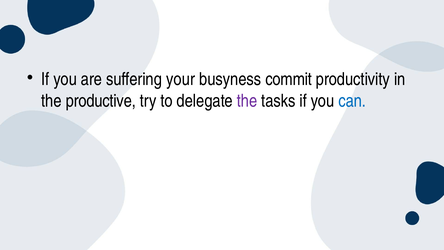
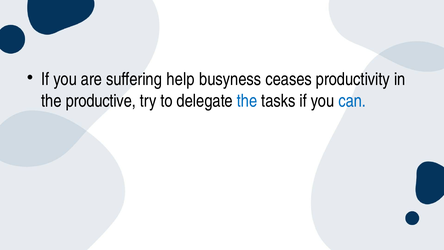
your: your -> help
commit: commit -> ceases
the at (247, 101) colour: purple -> blue
